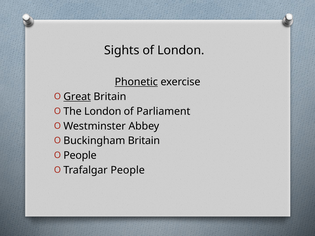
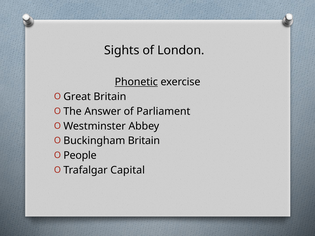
Great underline: present -> none
The London: London -> Answer
Trafalgar People: People -> Capital
